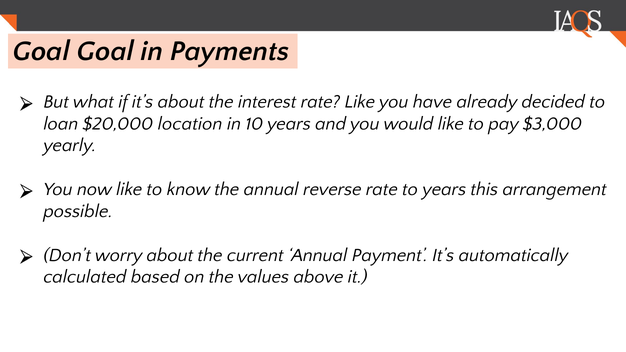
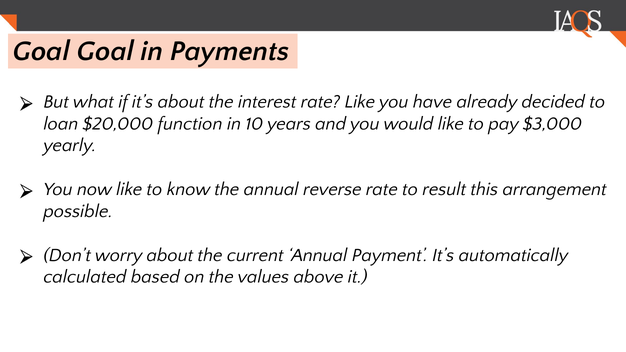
location: location -> function
to years: years -> result
